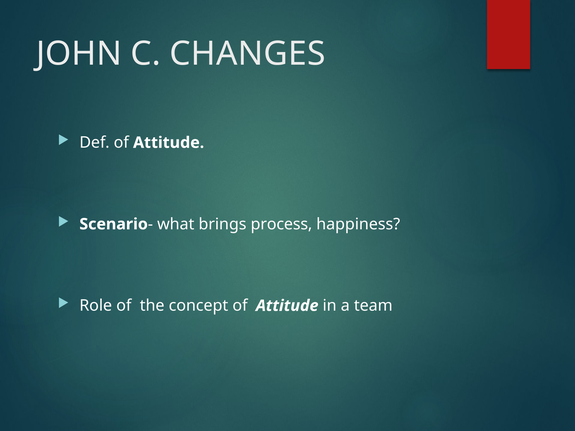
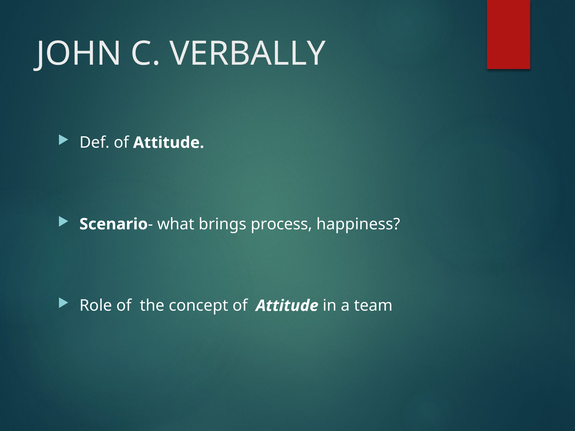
CHANGES: CHANGES -> VERBALLY
